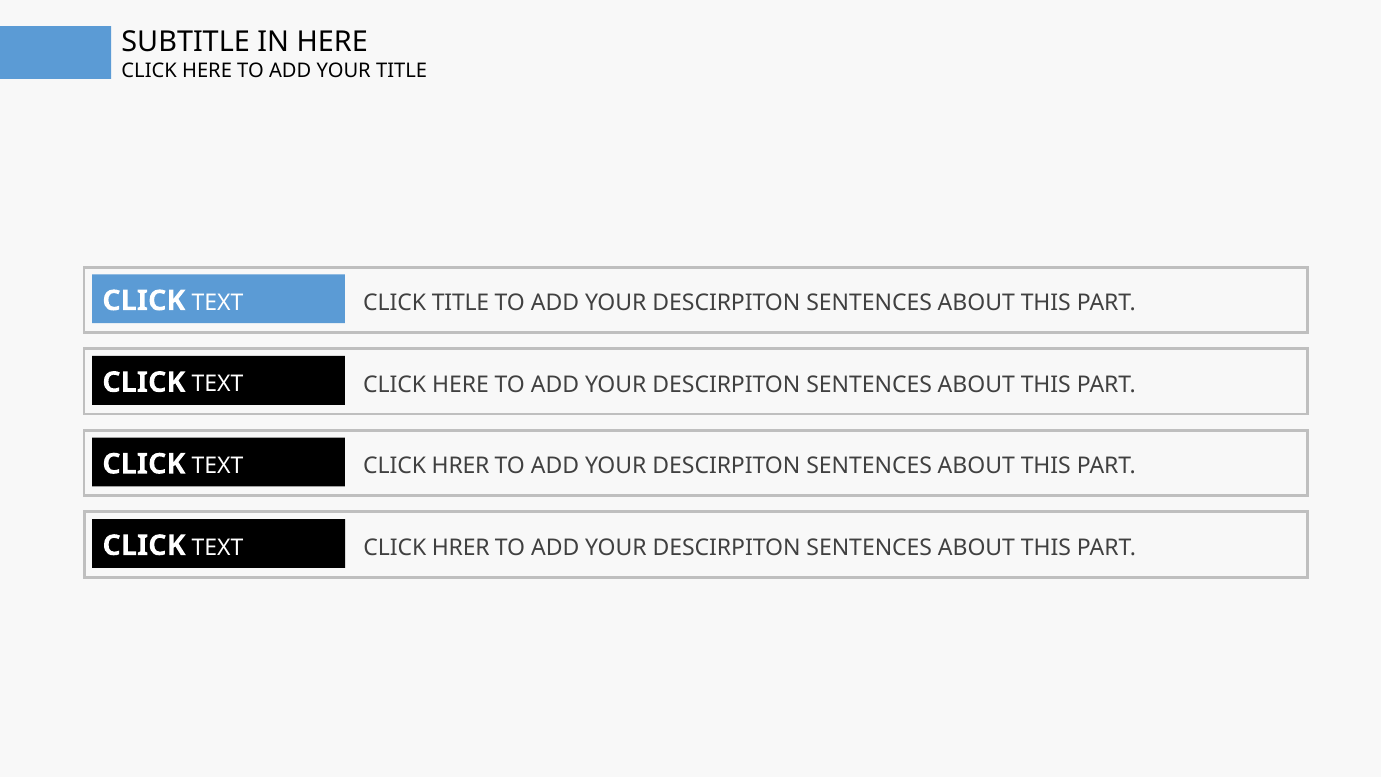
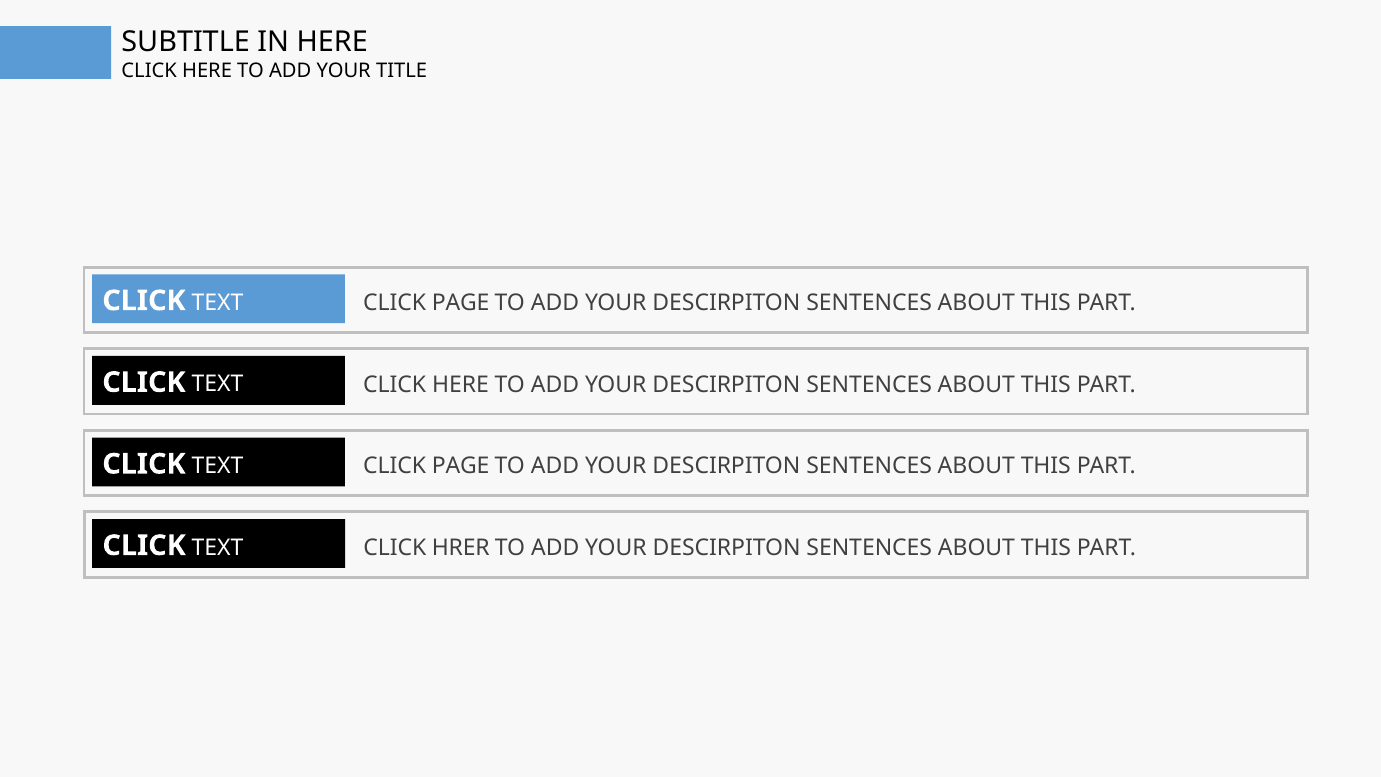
TITLE at (461, 303): TITLE -> PAGE
HRER at (461, 466): HRER -> PAGE
